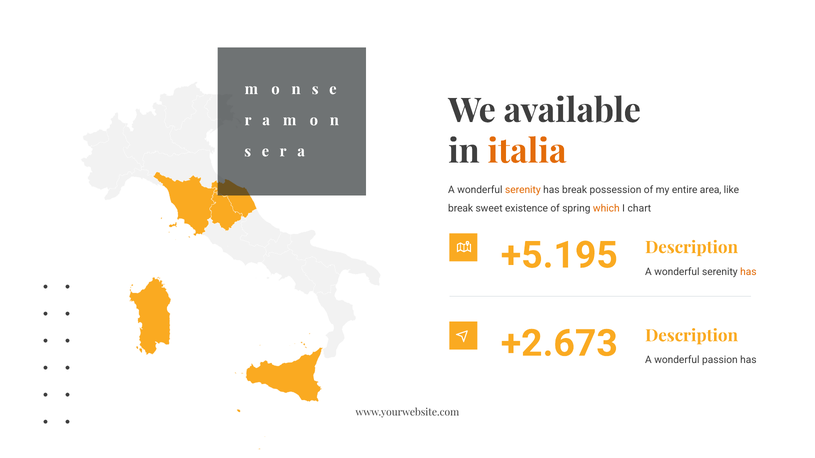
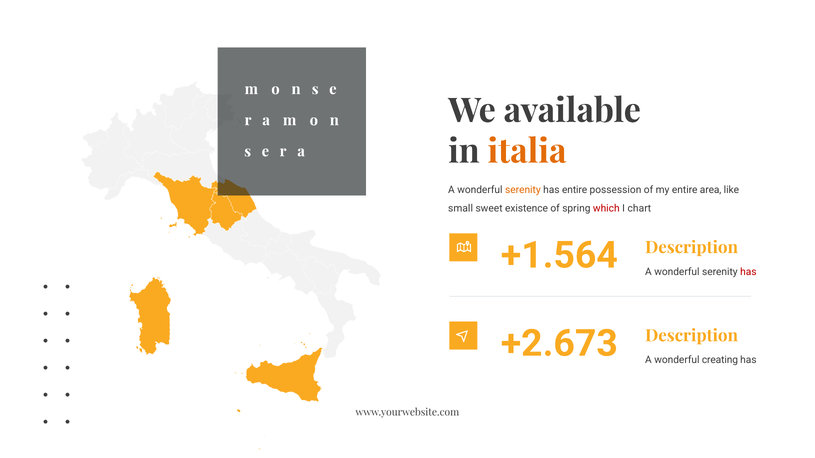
has break: break -> entire
break at (461, 209): break -> small
which colour: orange -> red
+5.195: +5.195 -> +1.564
has at (748, 272) colour: orange -> red
passion: passion -> creating
